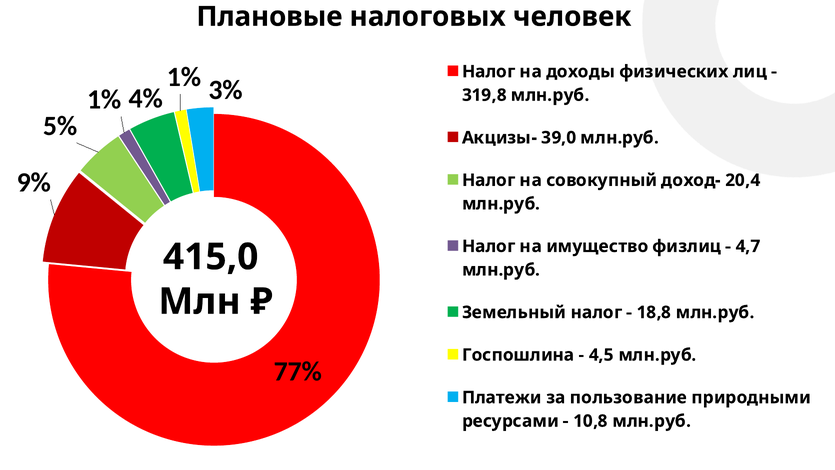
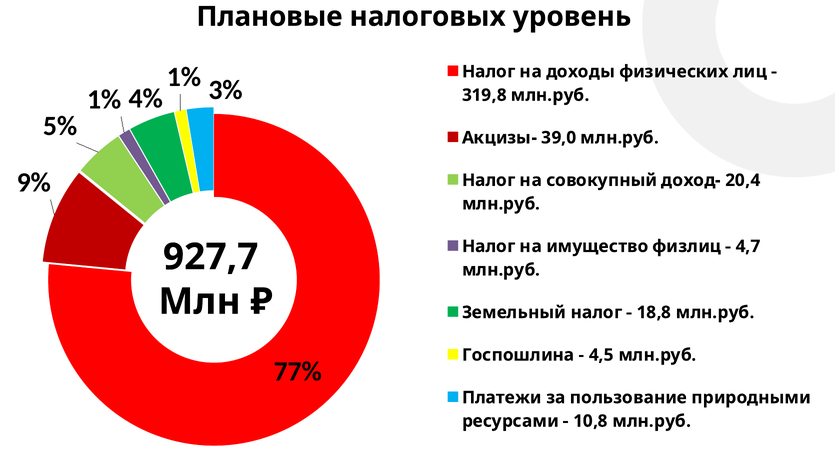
человек: человек -> уровень
415,0: 415,0 -> 927,7
